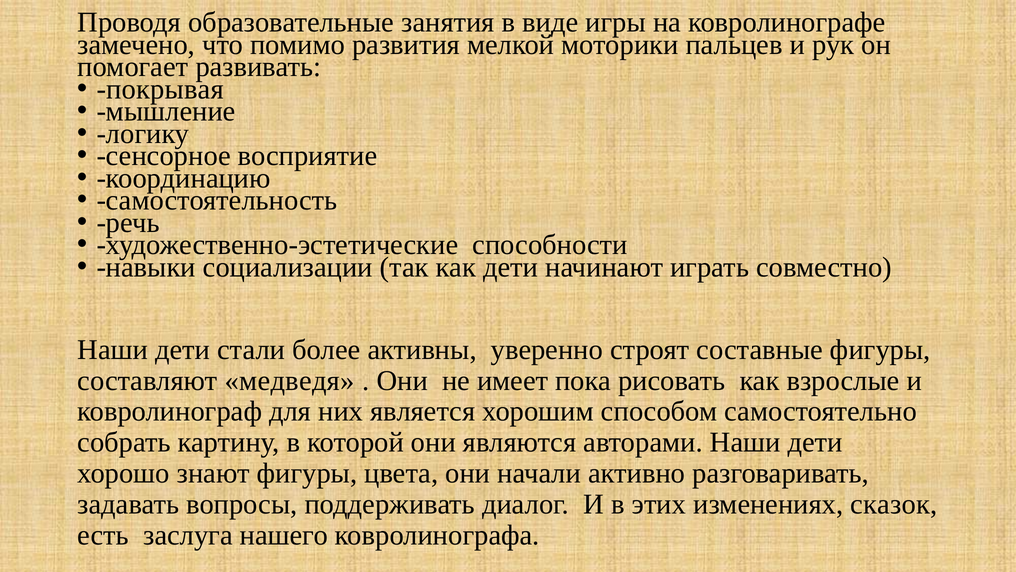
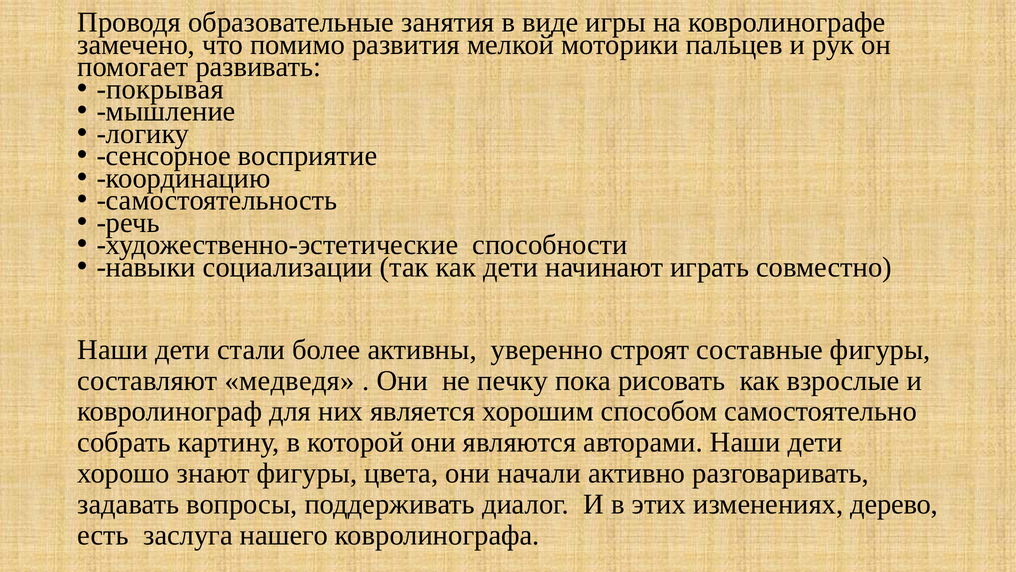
имеет: имеет -> печку
сказок: сказок -> дерево
